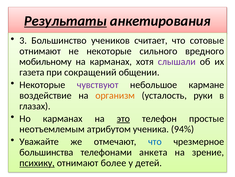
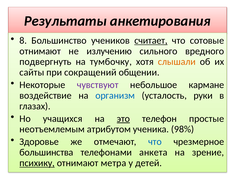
Результаты underline: present -> none
3: 3 -> 8
считает underline: none -> present
не некоторые: некоторые -> излучению
мобильному: мобильному -> подвергнуть
на карманах: карманах -> тумбочку
слышали colour: purple -> orange
газета: газета -> сайты
организм colour: orange -> blue
Но карманах: карманах -> учащихся
94%: 94% -> 98%
Уважайте: Уважайте -> Здоровье
более: более -> метра
